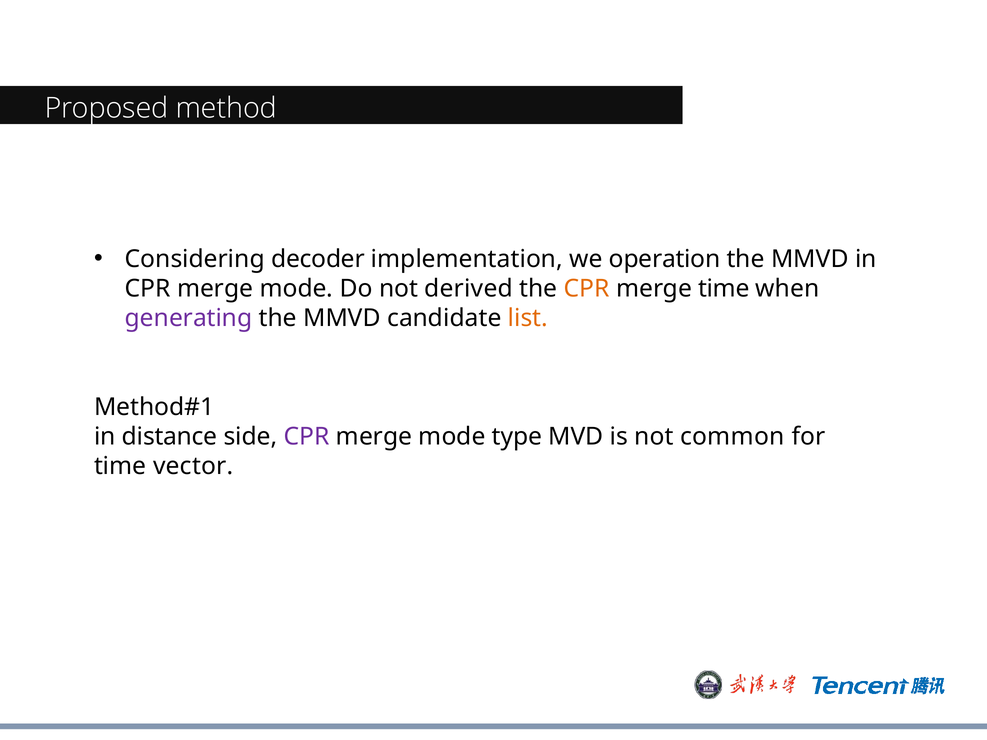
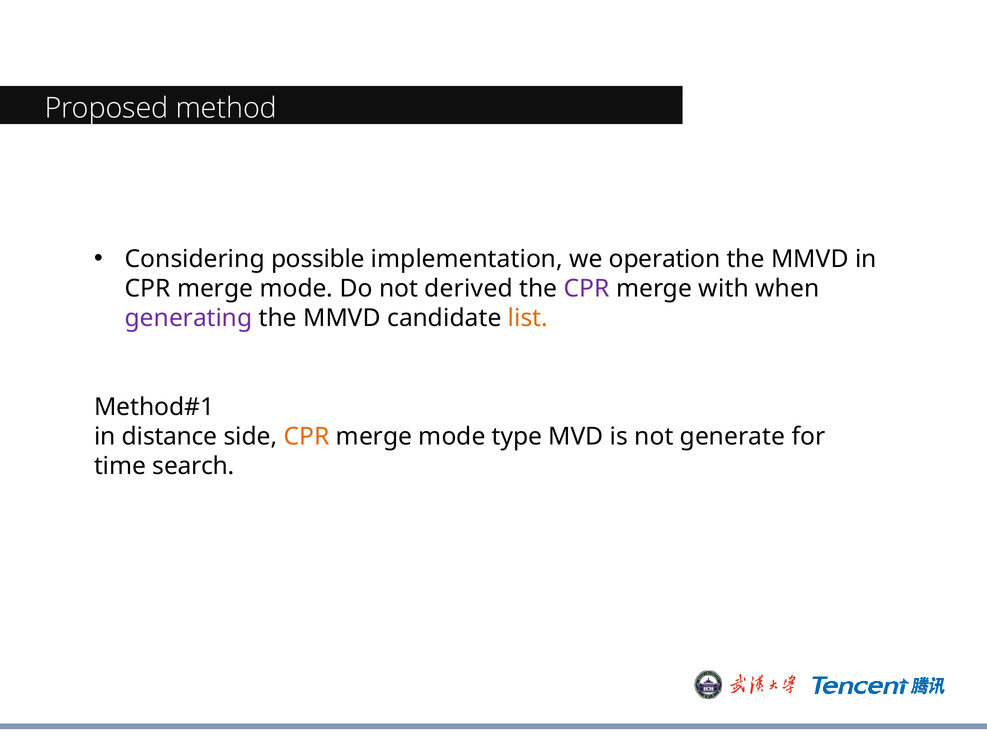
decoder: decoder -> possible
CPR at (587, 289) colour: orange -> purple
merge time: time -> with
CPR at (307, 437) colour: purple -> orange
common: common -> generate
vector: vector -> search
